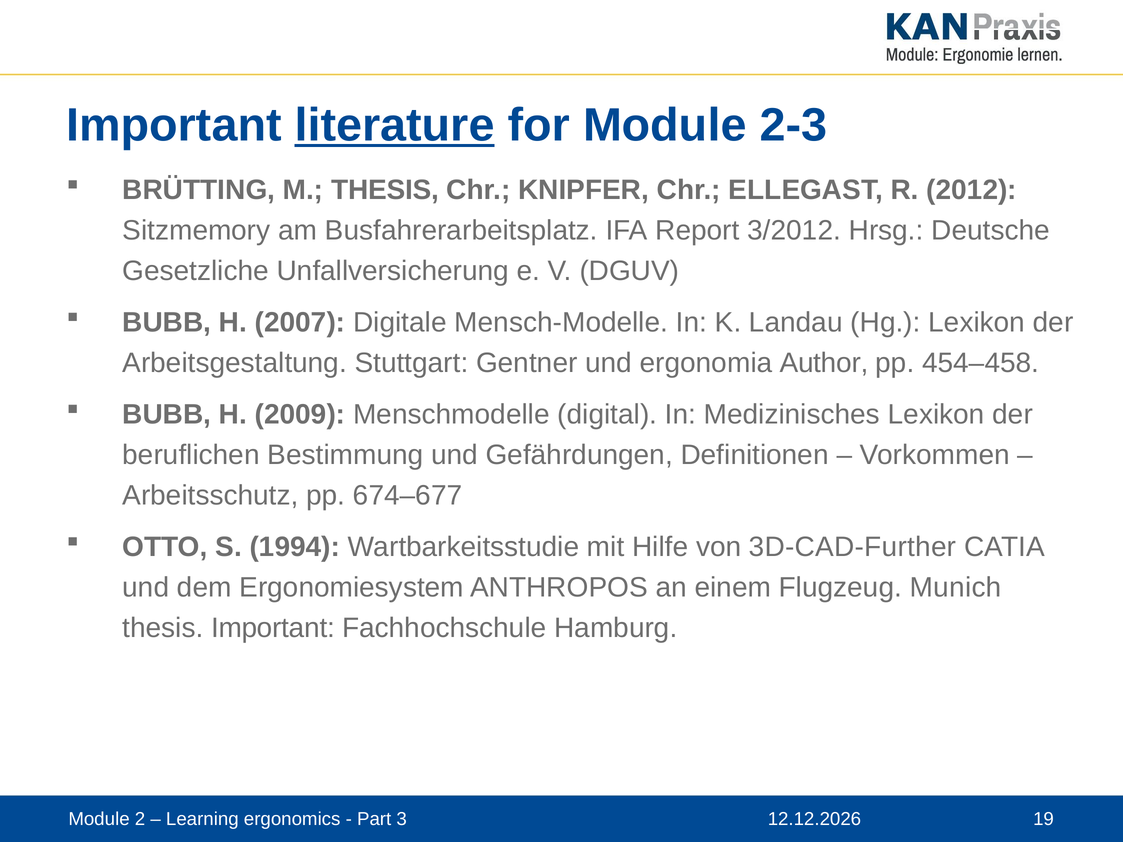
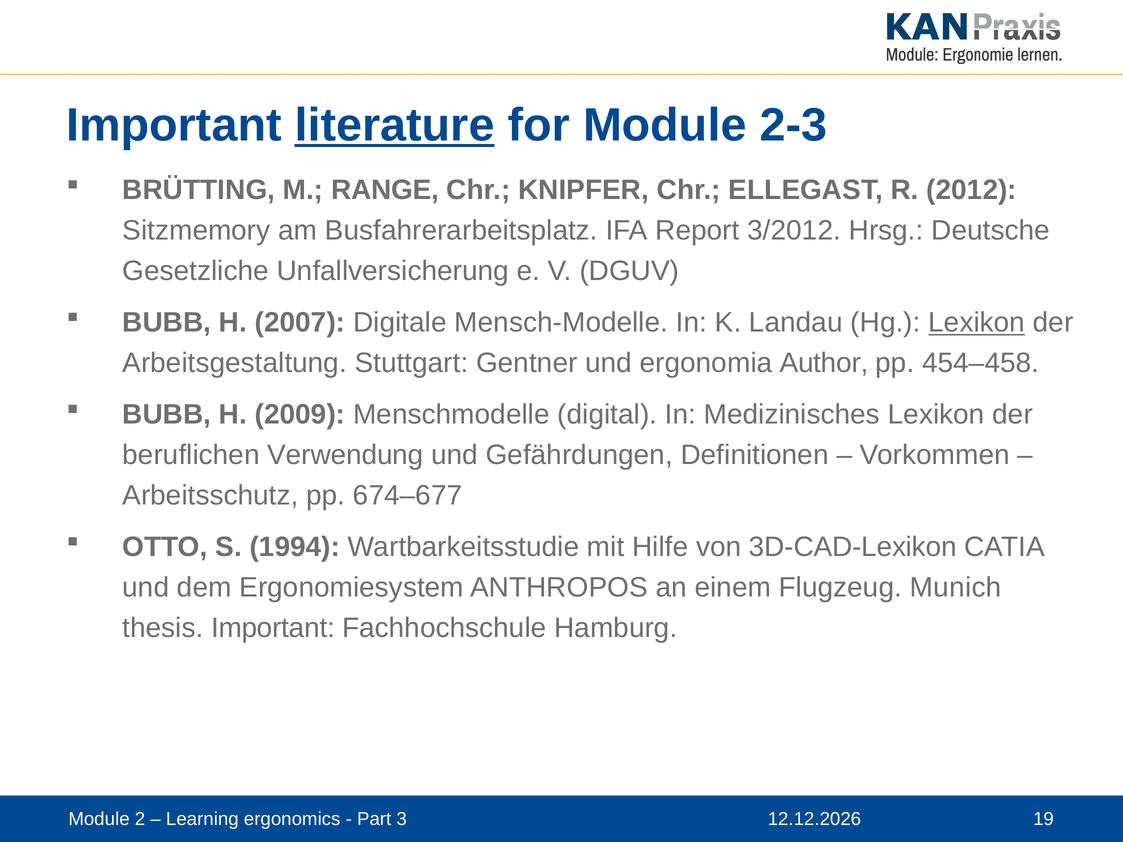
M THESIS: THESIS -> RANGE
Lexikon at (977, 323) underline: none -> present
Bestimmung: Bestimmung -> Verwendung
3D-CAD-Further: 3D-CAD-Further -> 3D-CAD-Lexikon
